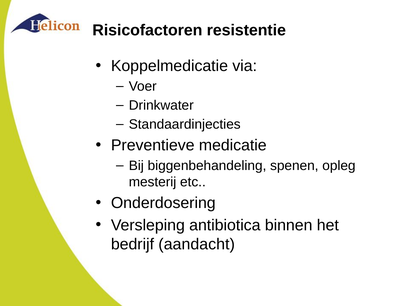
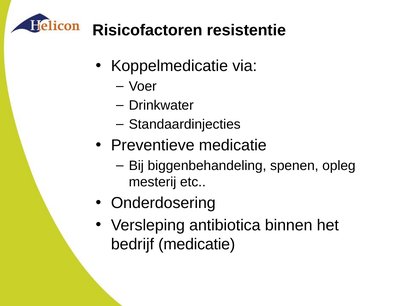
bedrijf aandacht: aandacht -> medicatie
